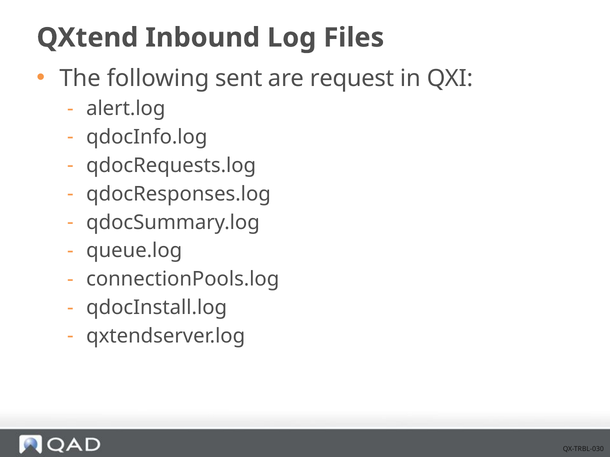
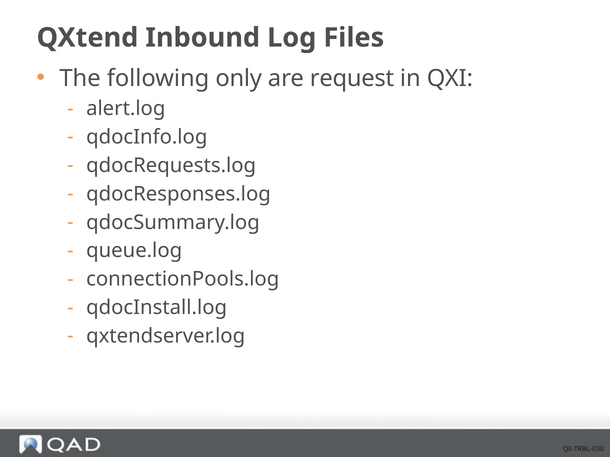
sent: sent -> only
